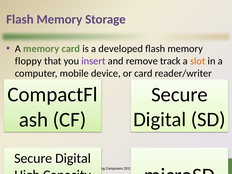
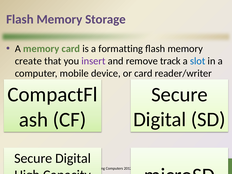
developed: developed -> formatting
floppy: floppy -> create
slot colour: orange -> blue
